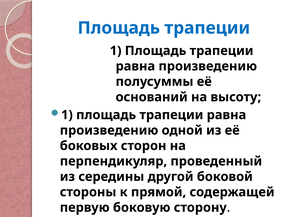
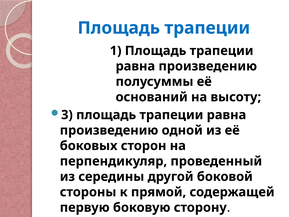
1 at (67, 115): 1 -> 3
